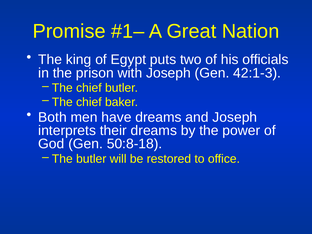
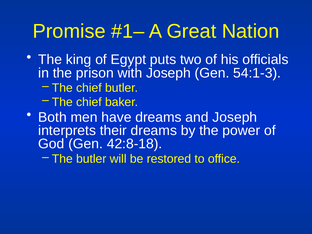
42:1-3: 42:1-3 -> 54:1-3
50:8-18: 50:8-18 -> 42:8-18
